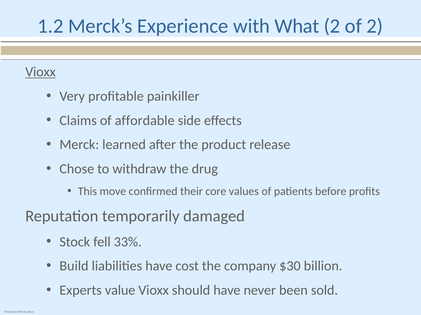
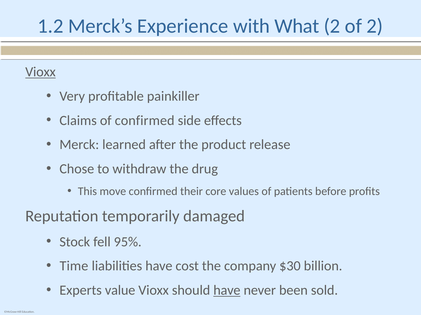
of affordable: affordable -> confirmed
33%: 33% -> 95%
Build: Build -> Time
have at (227, 291) underline: none -> present
